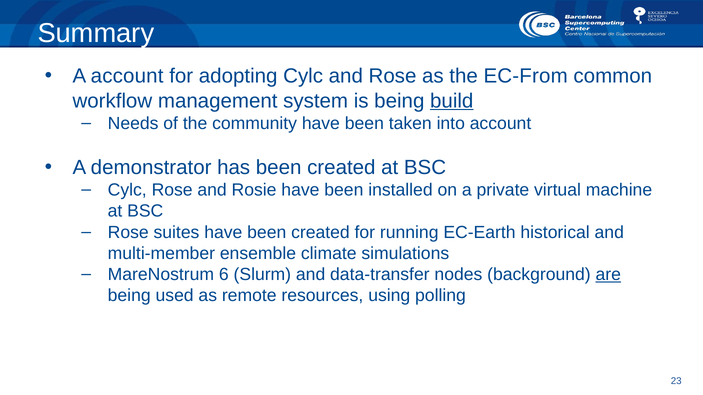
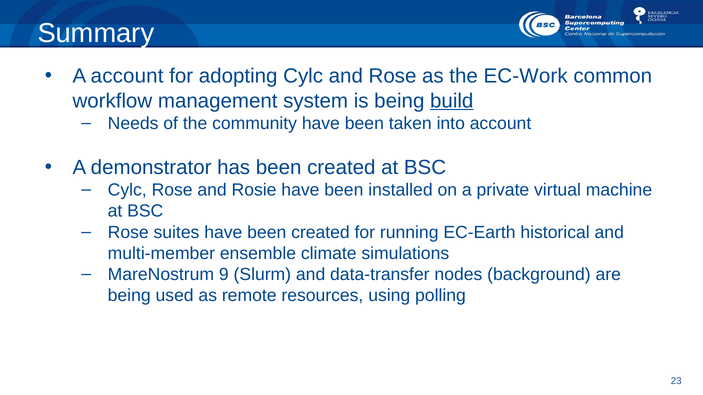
EC-From: EC-From -> EC-Work
6: 6 -> 9
are underline: present -> none
